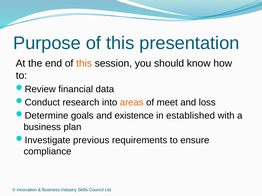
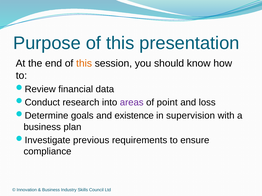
areas colour: orange -> purple
meet: meet -> point
established: established -> supervision
